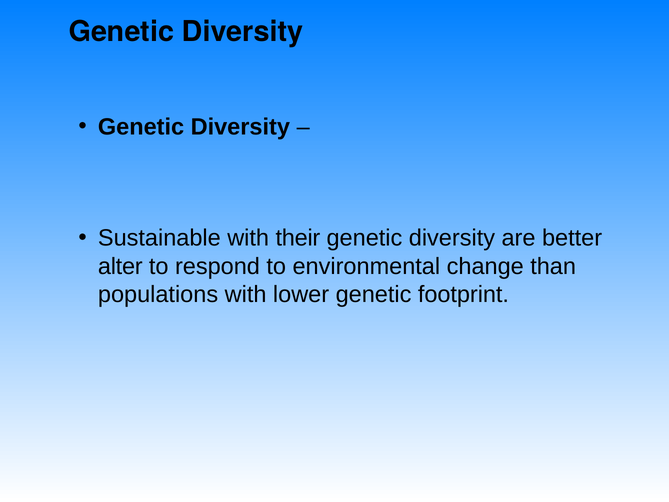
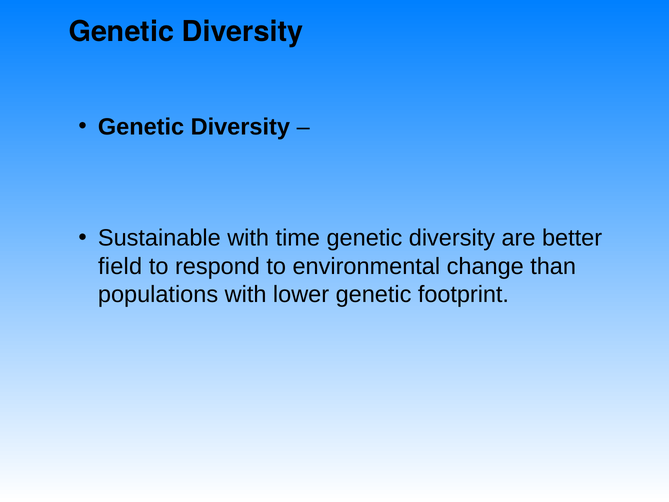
their: their -> time
alter: alter -> field
